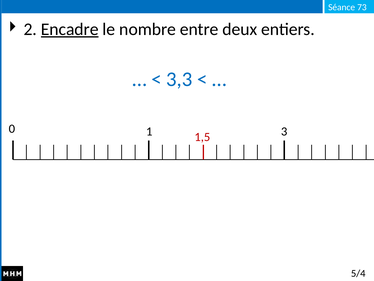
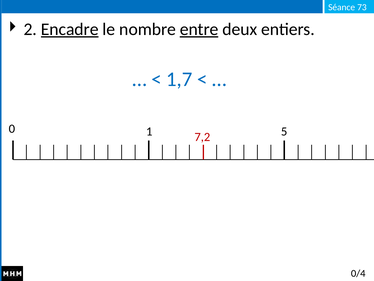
entre underline: none -> present
3,3: 3,3 -> 1,7
3: 3 -> 5
1,5: 1,5 -> 7,2
5/4: 5/4 -> 0/4
